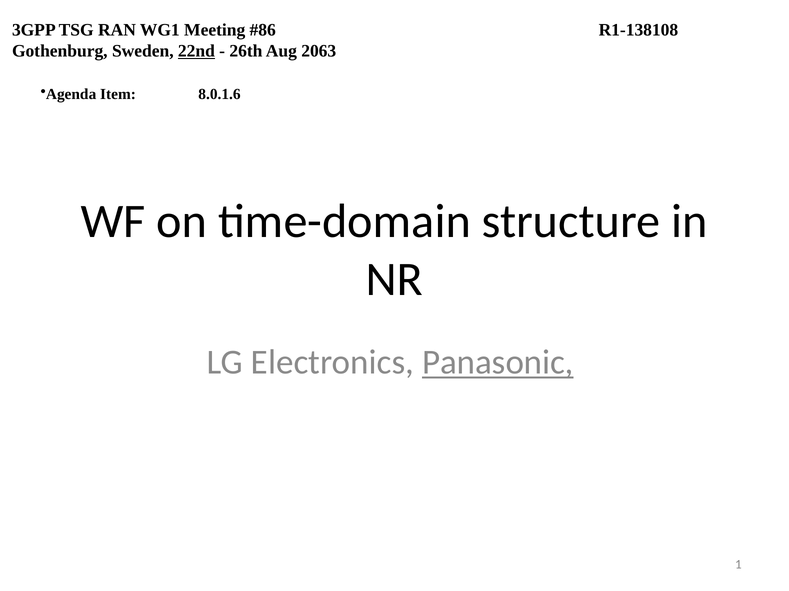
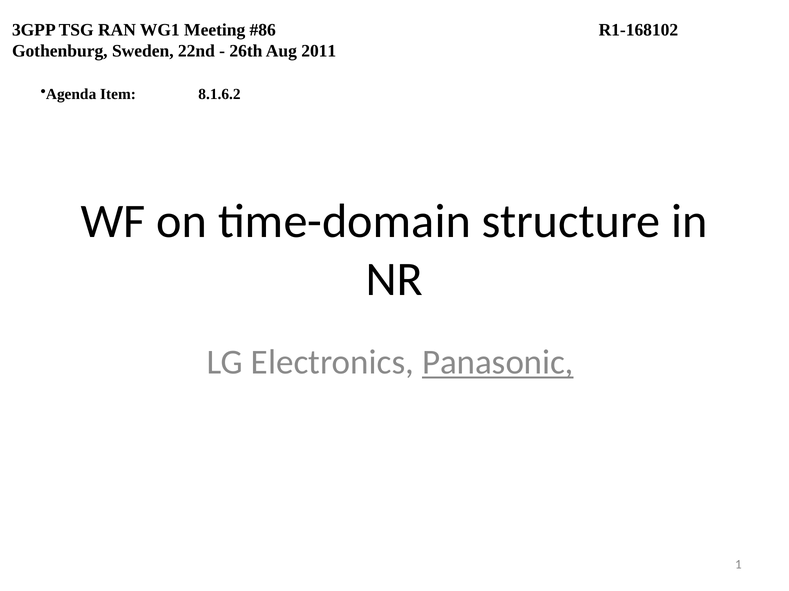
R1-138108: R1-138108 -> R1-168102
22nd underline: present -> none
2063: 2063 -> 2011
8.0.1.6: 8.0.1.6 -> 8.1.6.2
